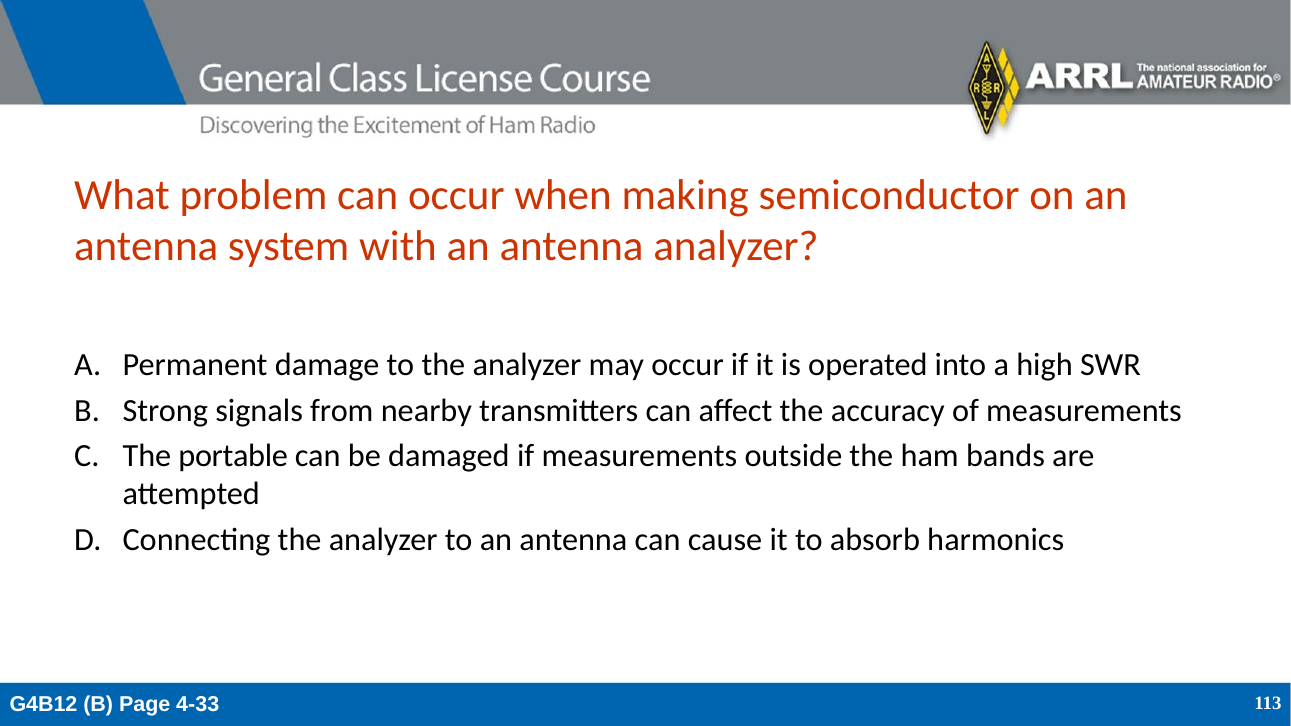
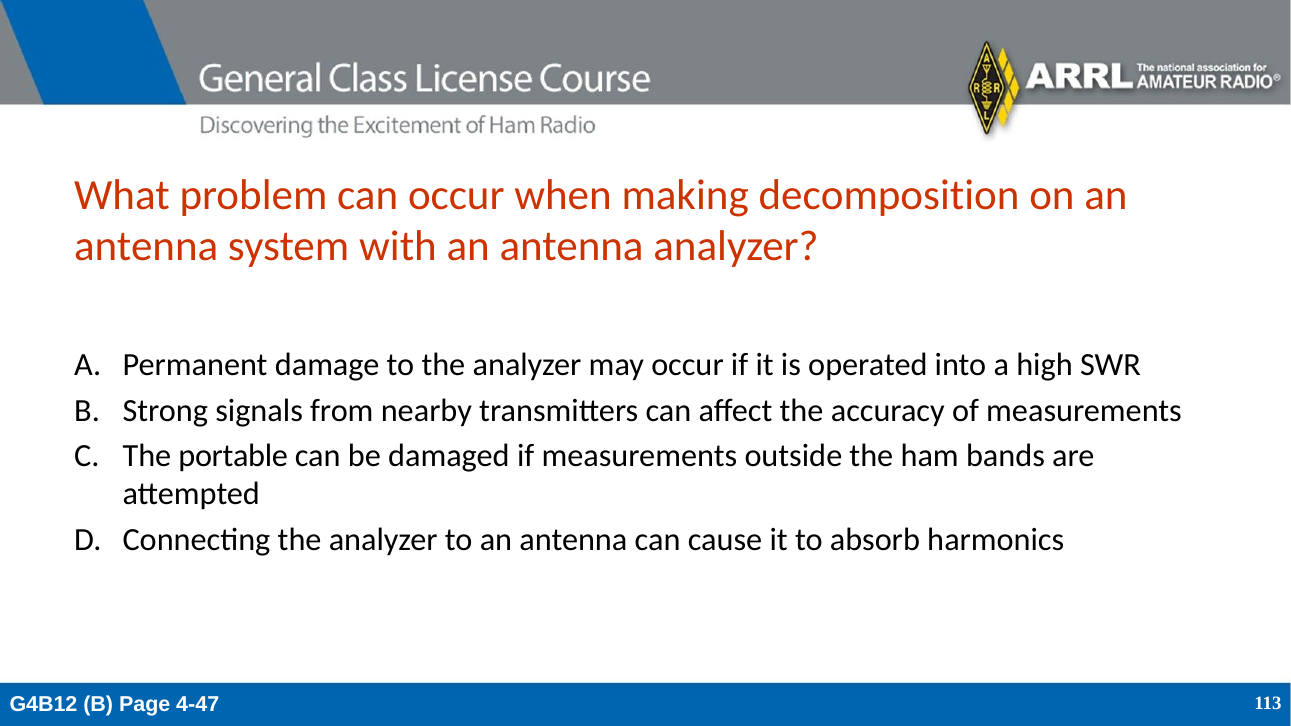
semiconductor: semiconductor -> decomposition
4-33: 4-33 -> 4-47
